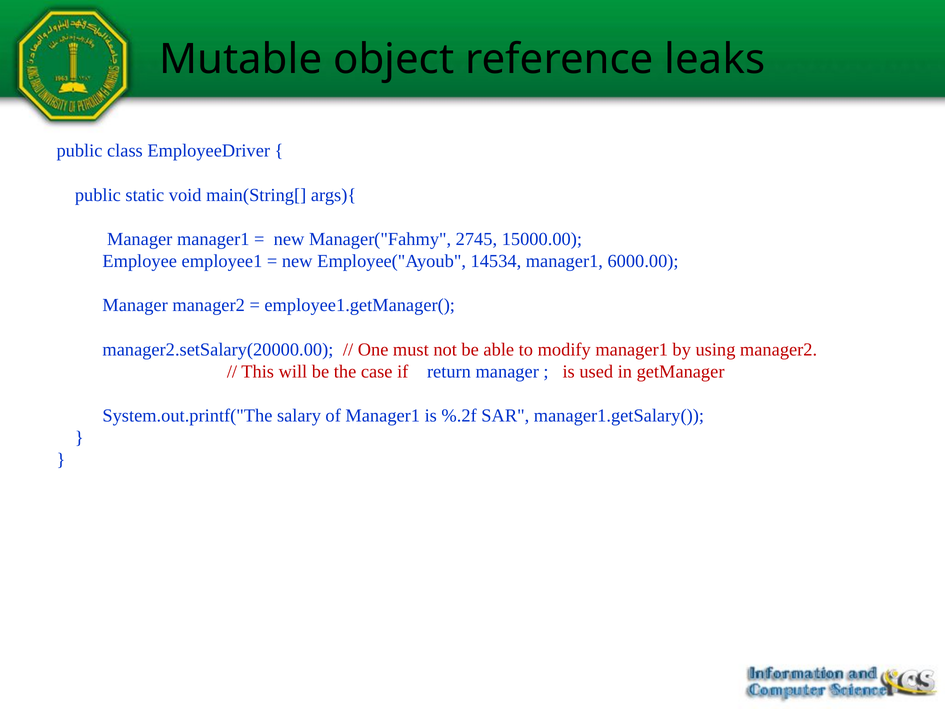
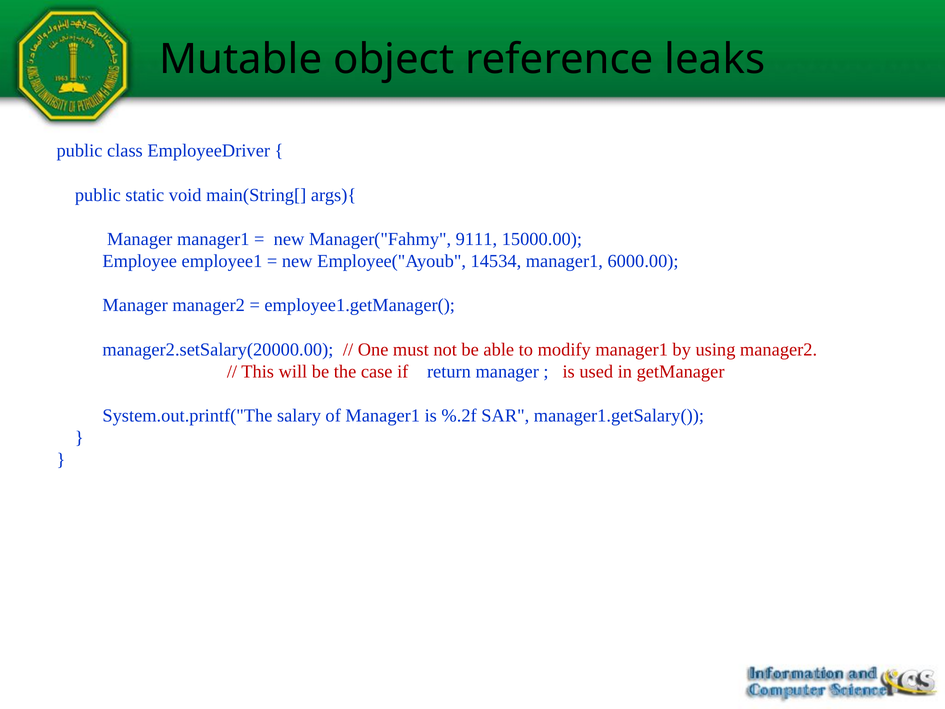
2745: 2745 -> 9111
